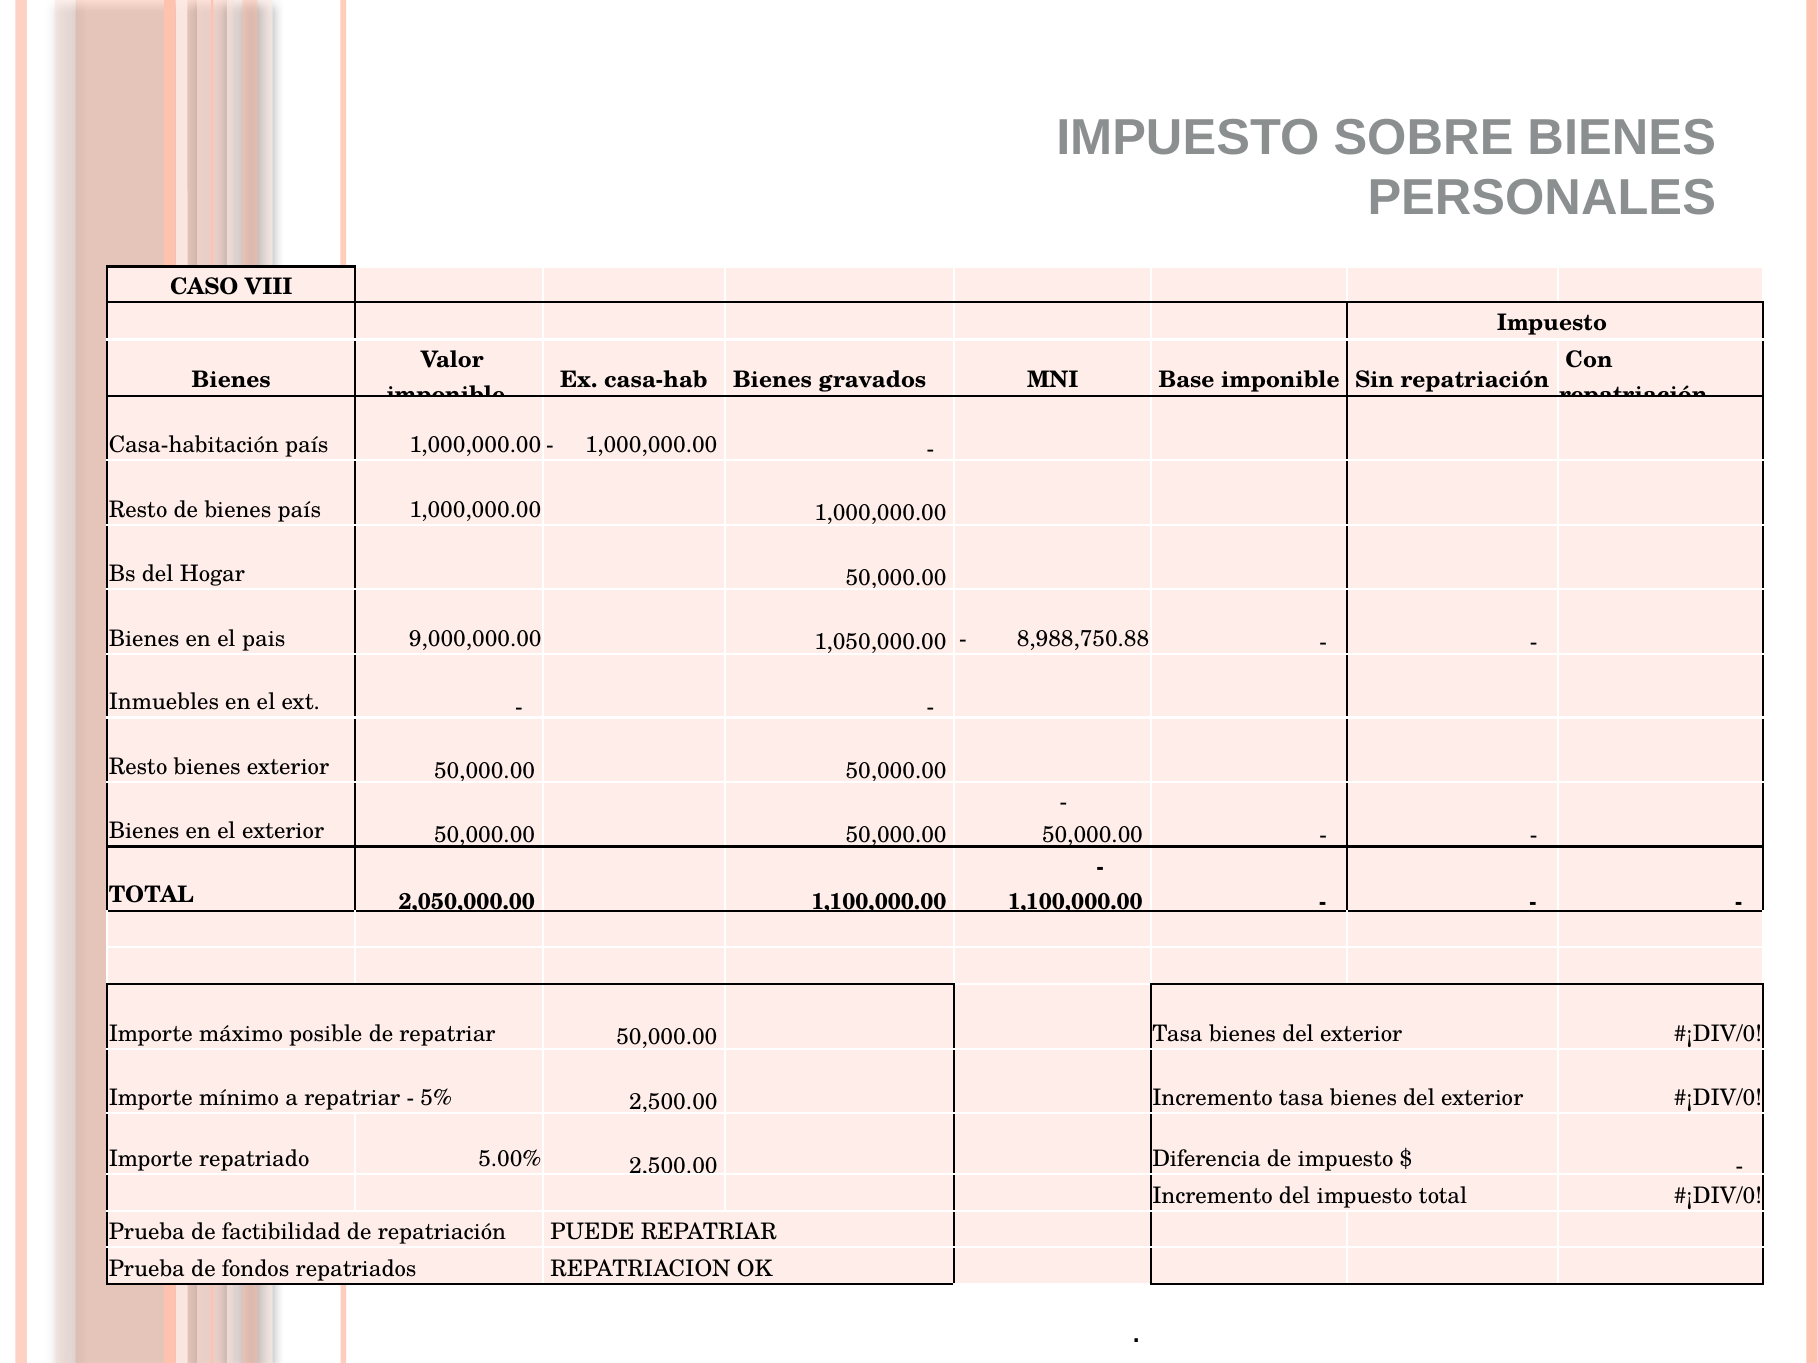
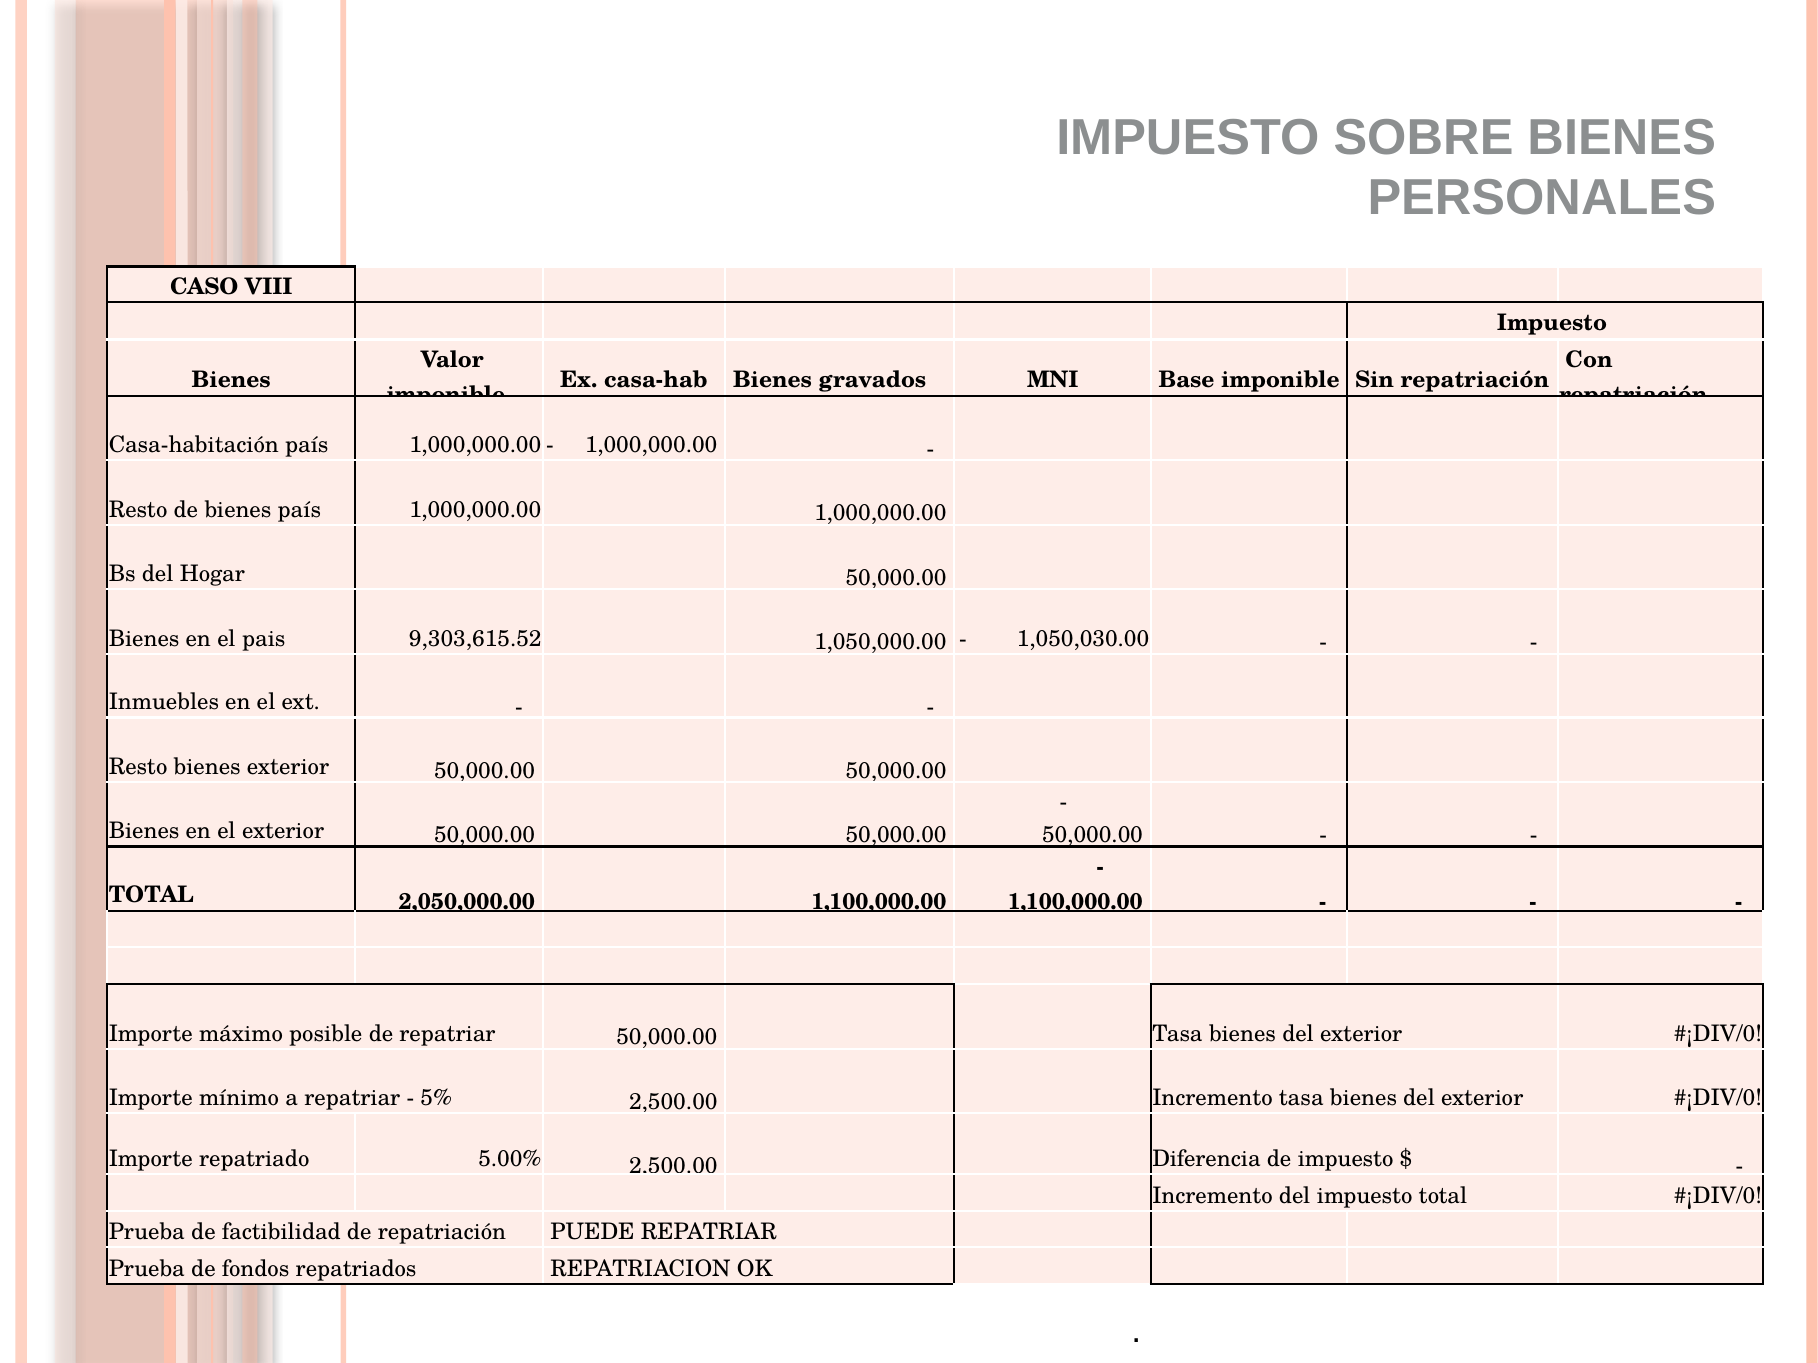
9,000,000.00: 9,000,000.00 -> 9,303,615.52
8,988,750.88: 8,988,750.88 -> 1,050,030.00
